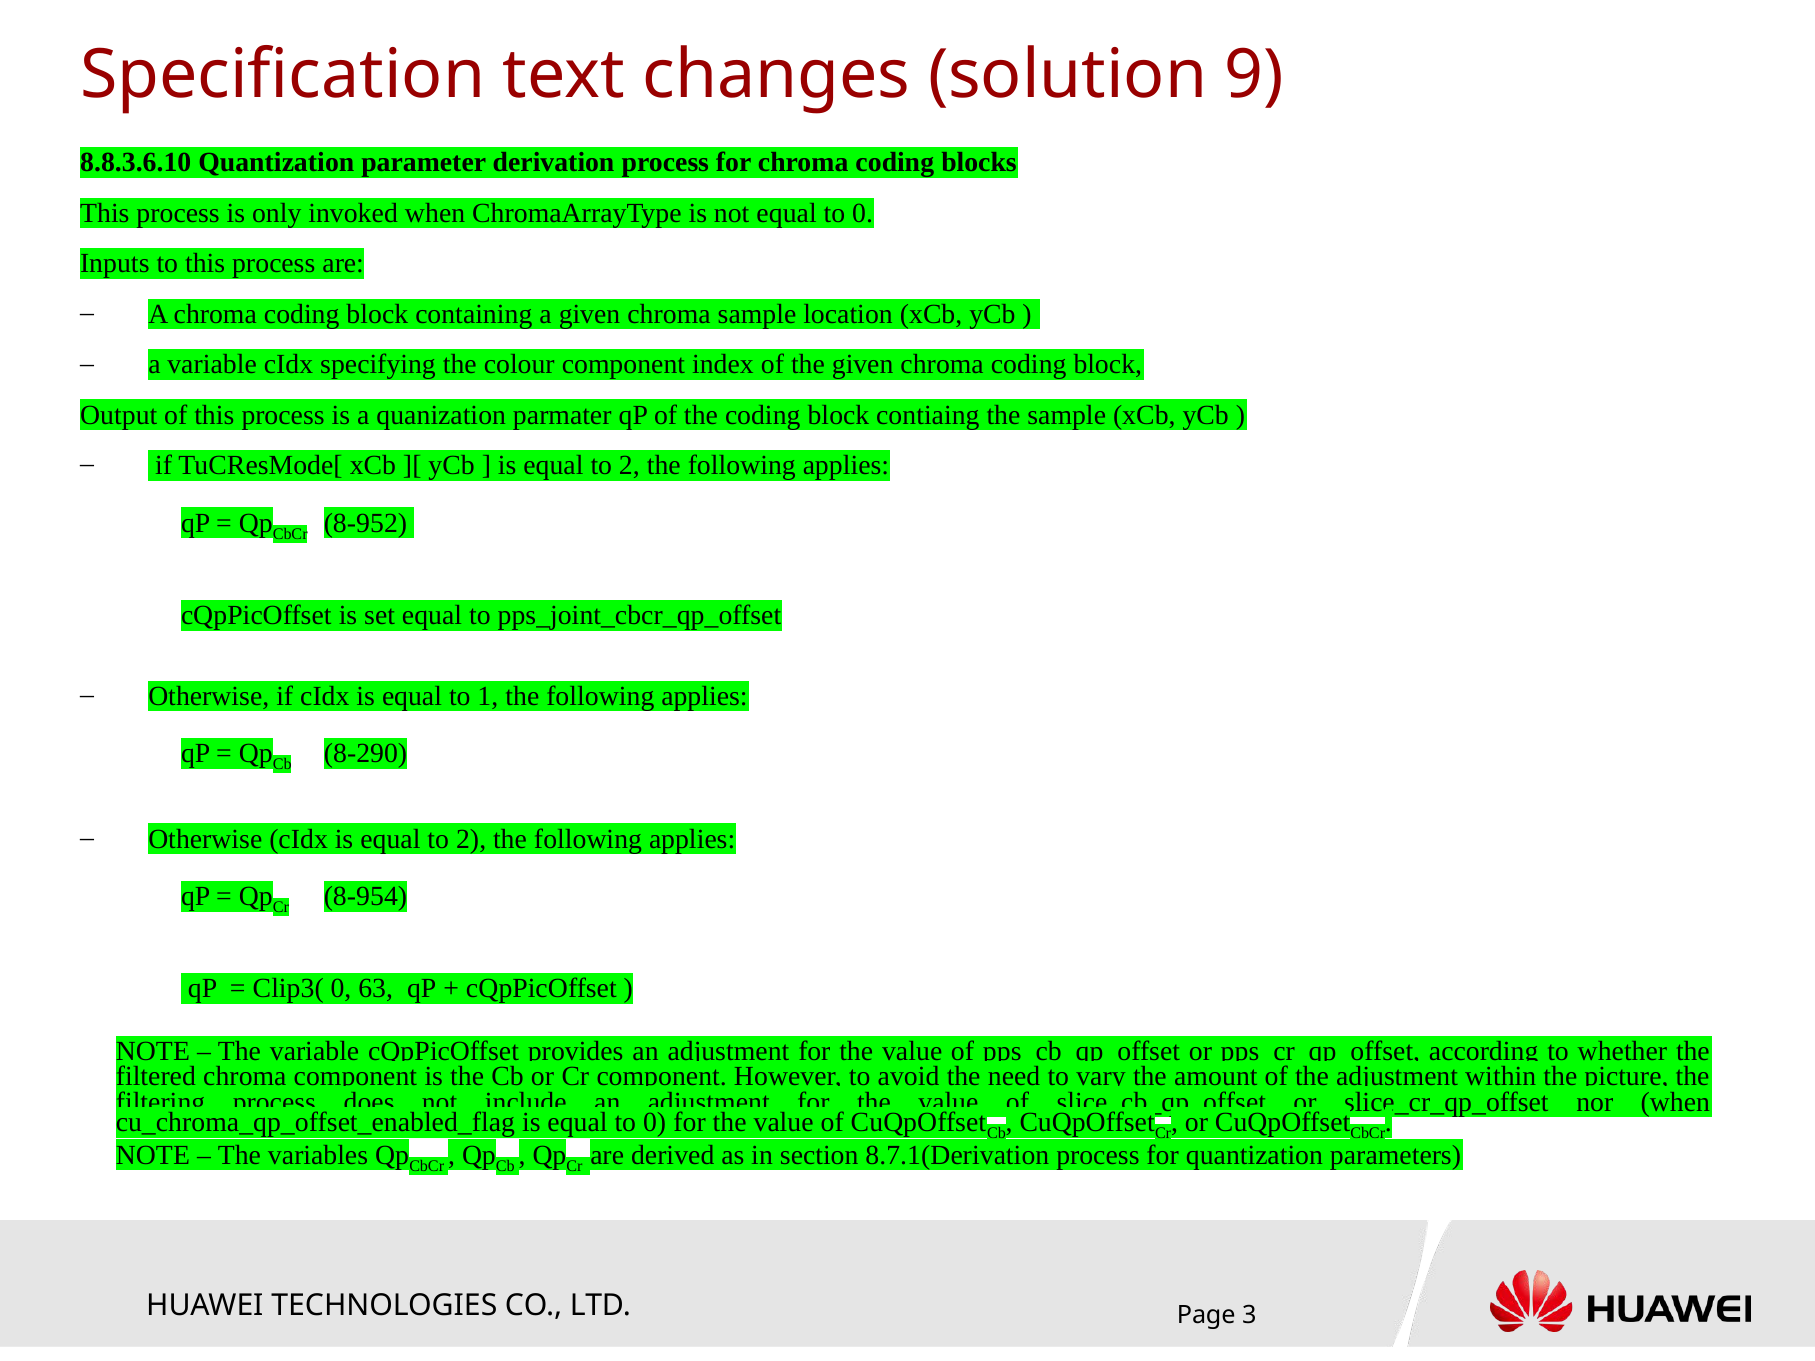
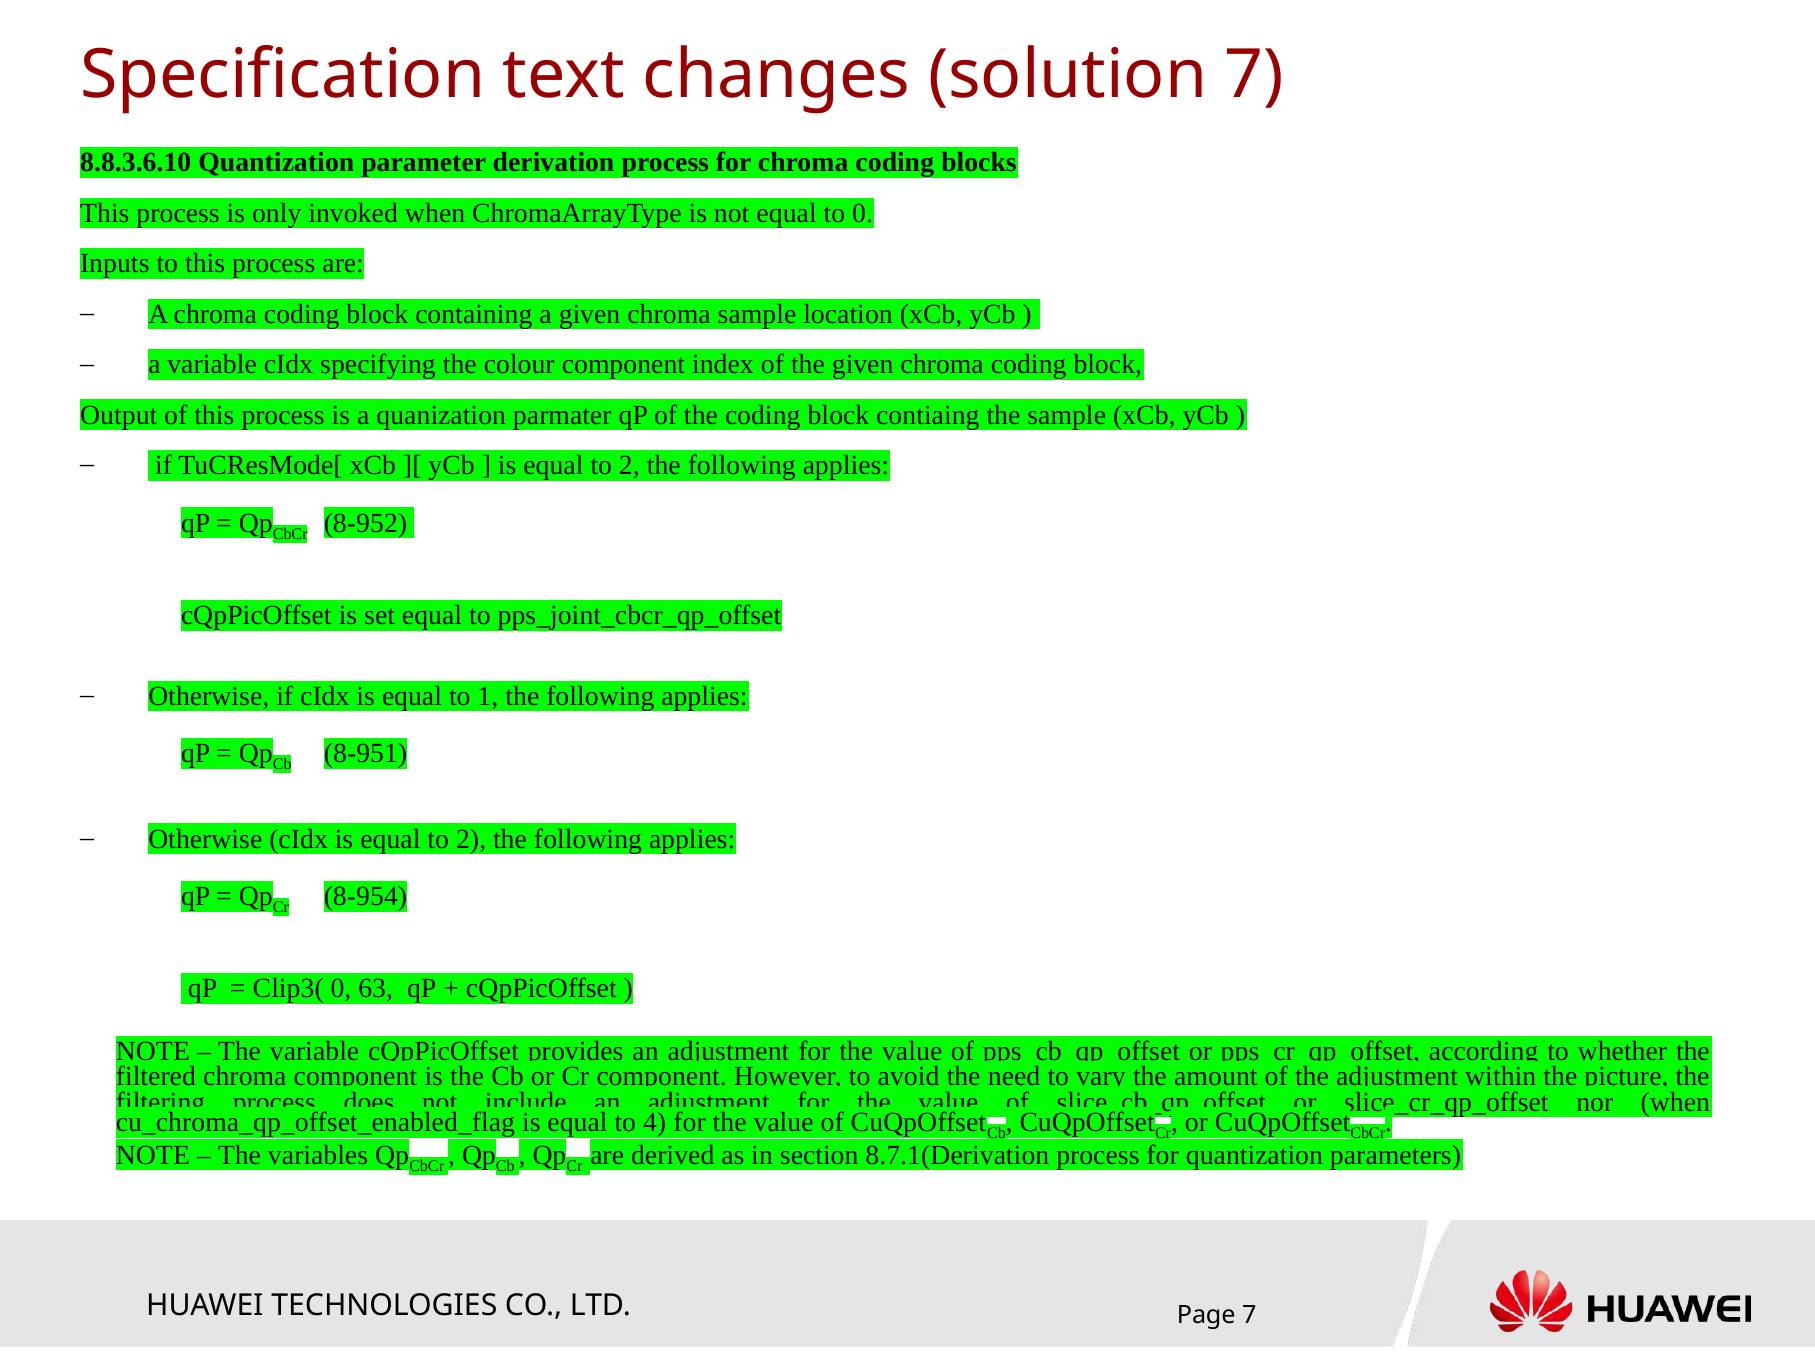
solution 9: 9 -> 7
8‑290: 8‑290 -> 8‑951
is equal to 0: 0 -> 4
Page 3: 3 -> 7
